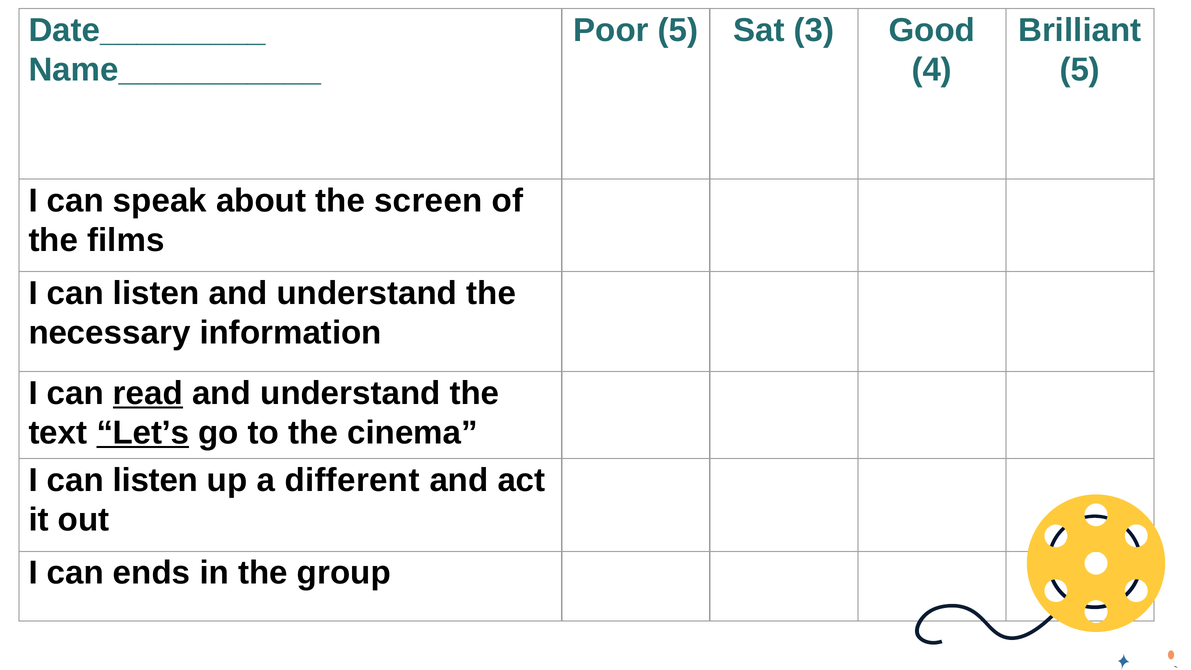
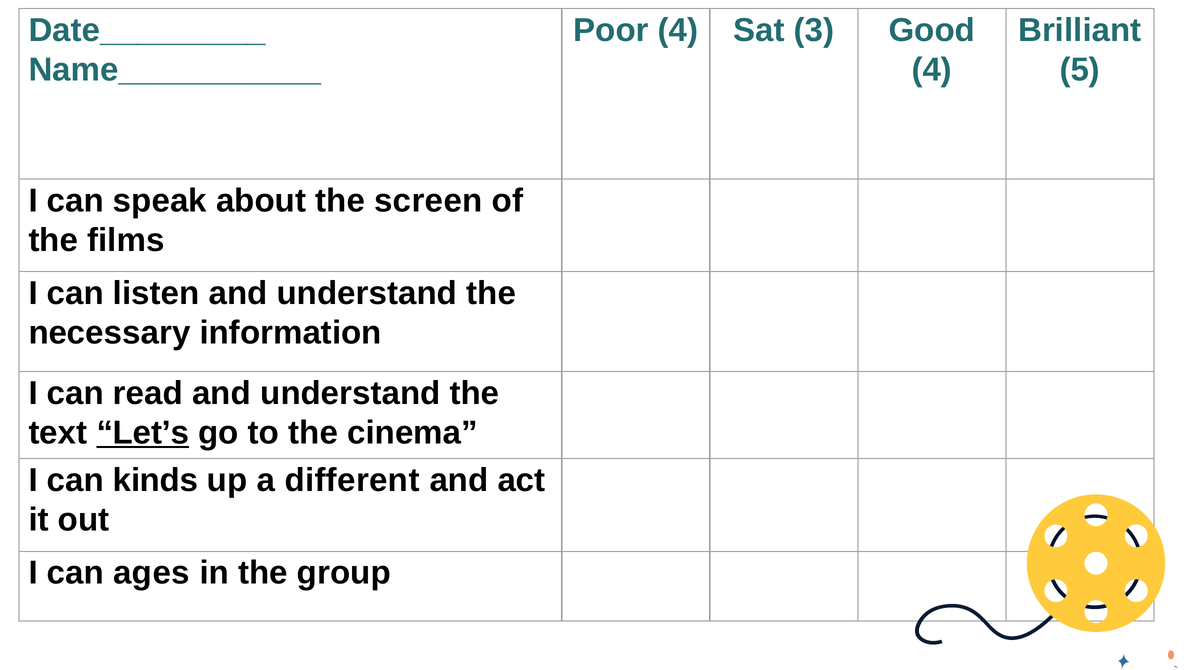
Poor 5: 5 -> 4
read underline: present -> none
listen at (156, 480): listen -> kinds
ends: ends -> ages
